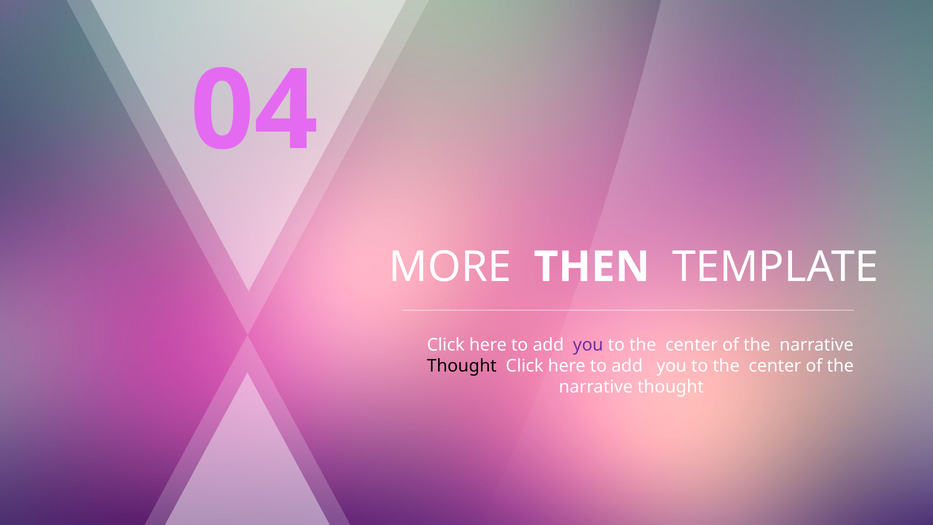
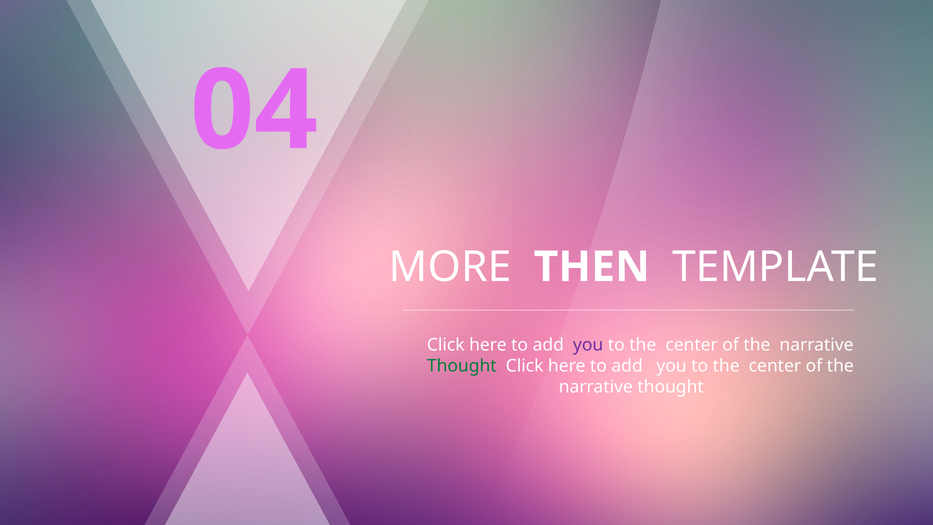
Thought at (462, 366) colour: black -> green
